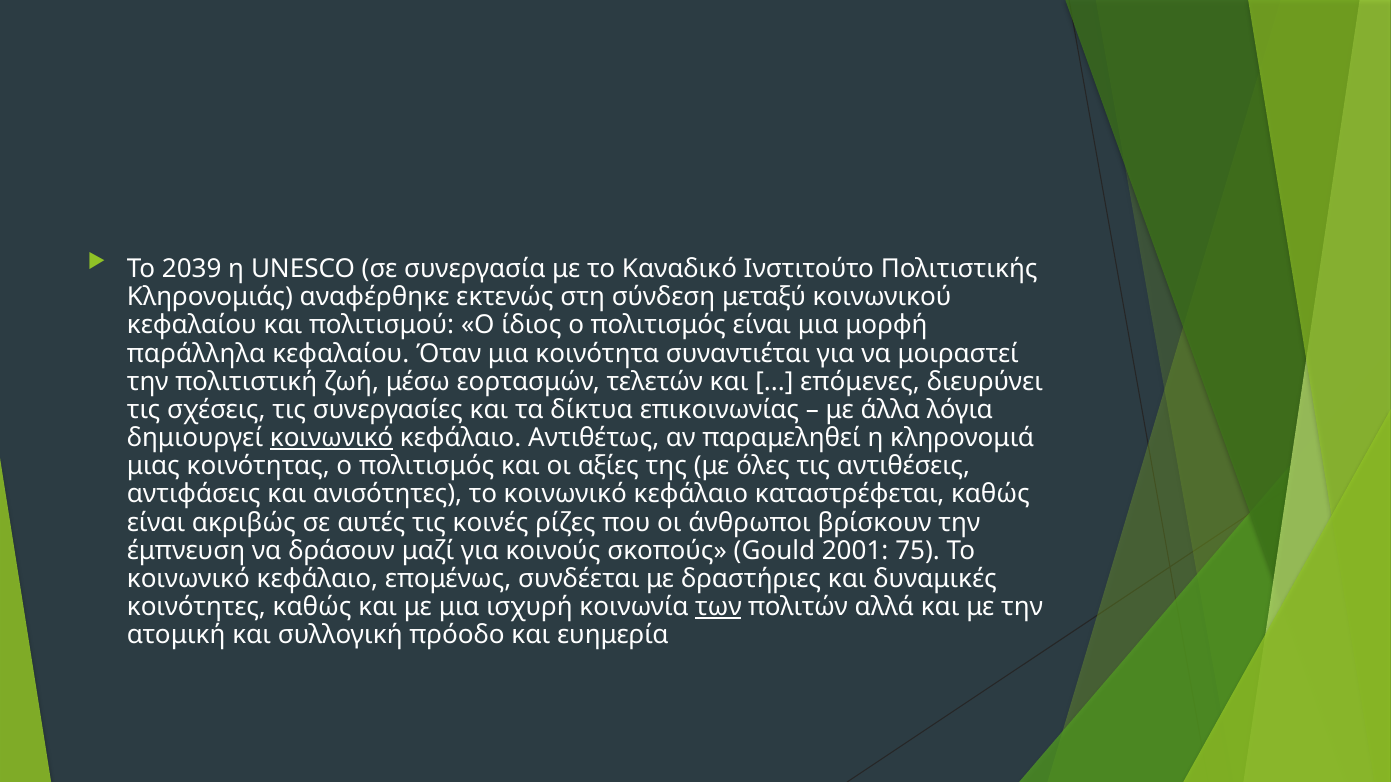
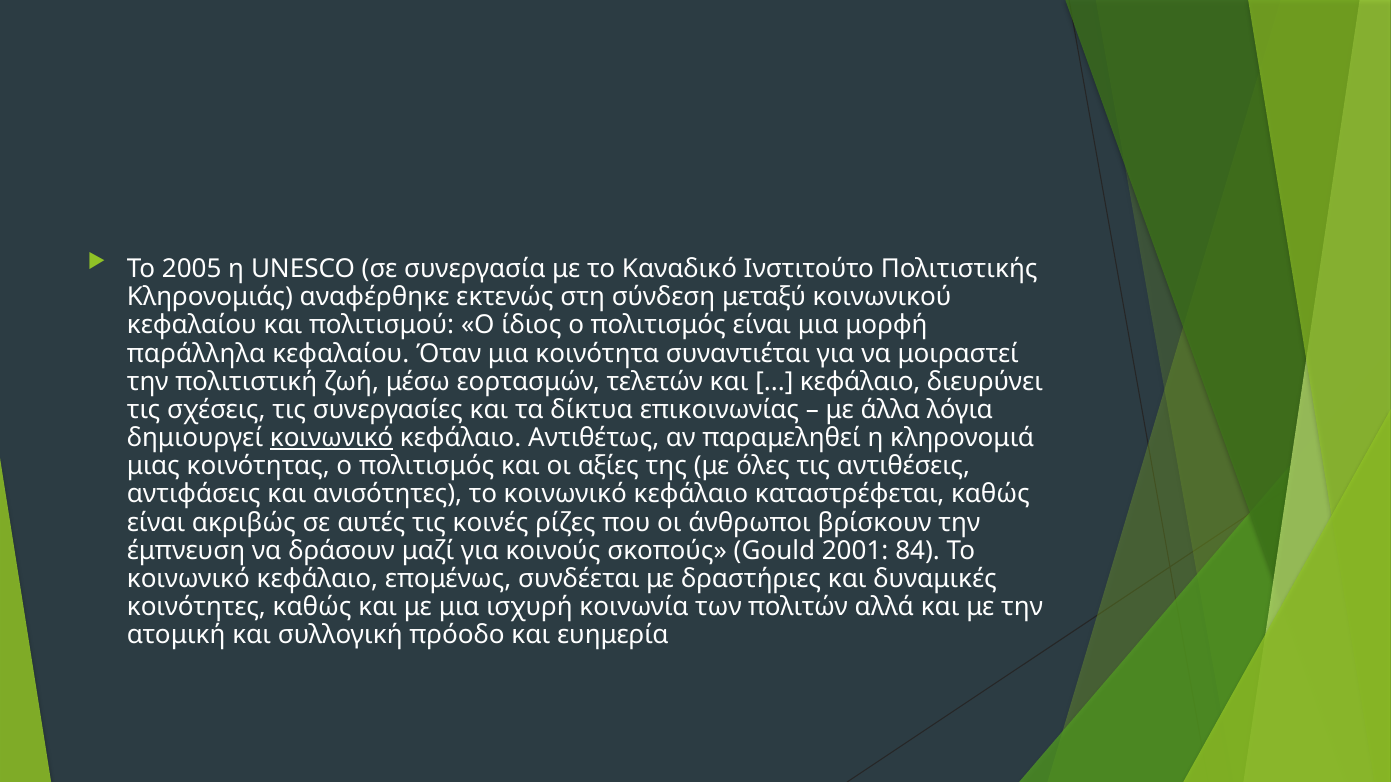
2039: 2039 -> 2005
επόμενες at (860, 382): επόμενες -> κεφάλαιο
75: 75 -> 84
των underline: present -> none
